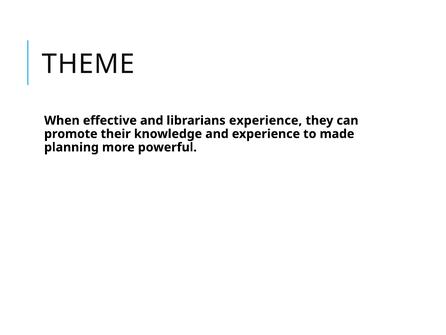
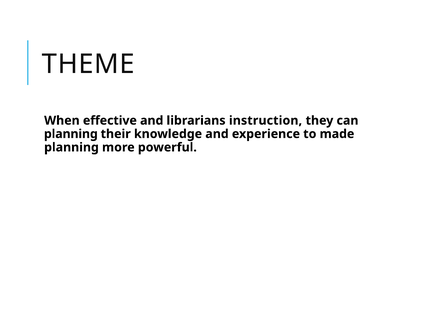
librarians experience: experience -> instruction
promote at (71, 134): promote -> planning
